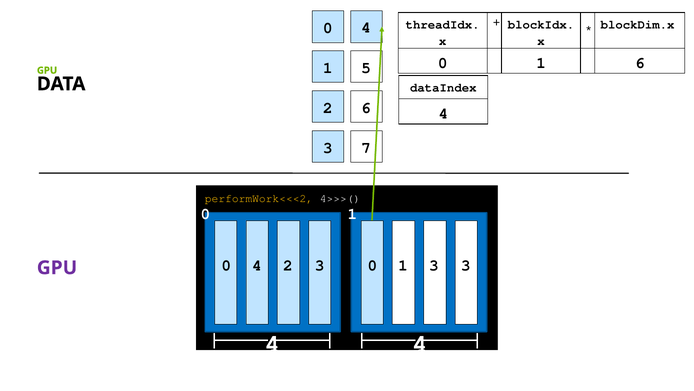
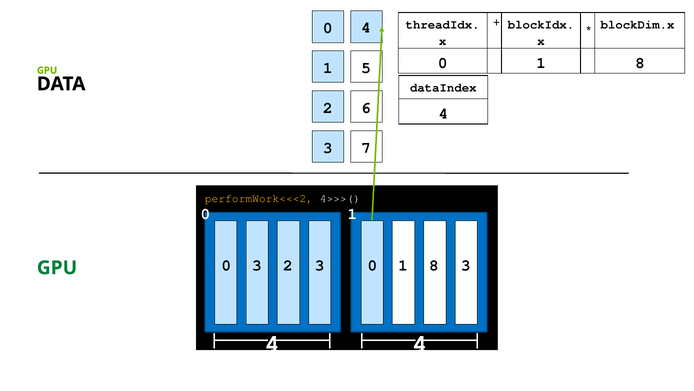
6 at (640, 63): 6 -> 8
0 4: 4 -> 3
3 0 1 3: 3 -> 8
GPU at (57, 267) colour: purple -> green
